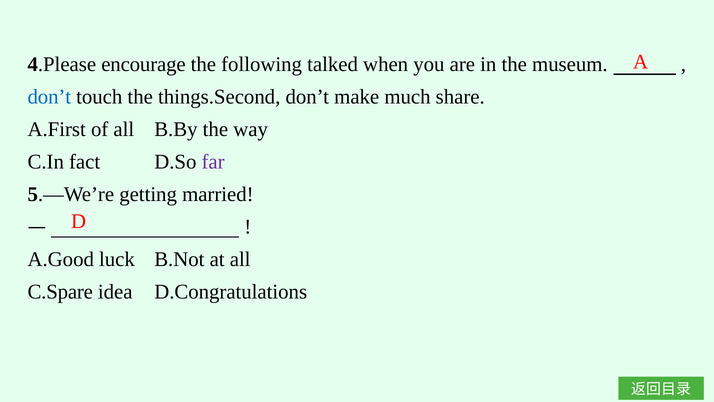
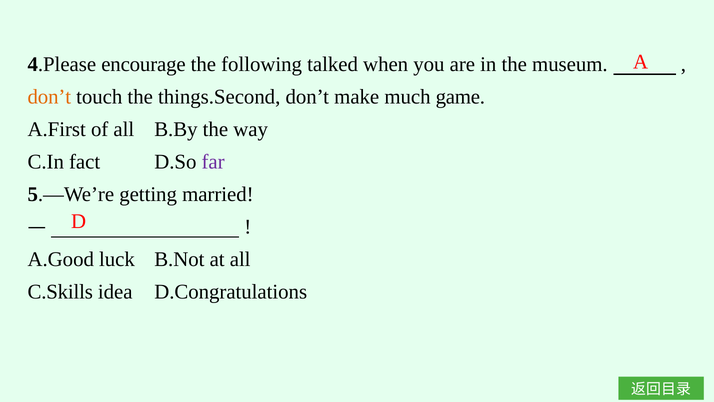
don’t at (49, 97) colour: blue -> orange
share: share -> game
C.Spare: C.Spare -> C.Skills
